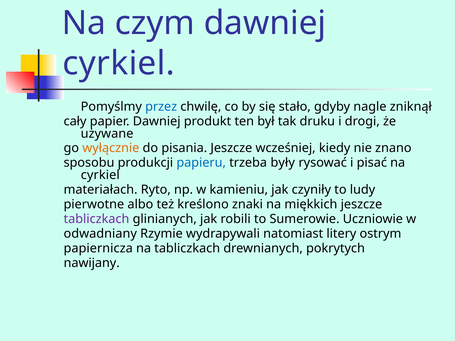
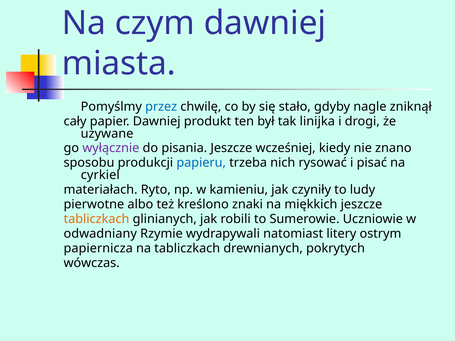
cyrkiel at (119, 63): cyrkiel -> miasta
druku: druku -> linijka
wyłącznie colour: orange -> purple
były: były -> nich
tabliczkach at (96, 219) colour: purple -> orange
nawijany: nawijany -> wówczas
